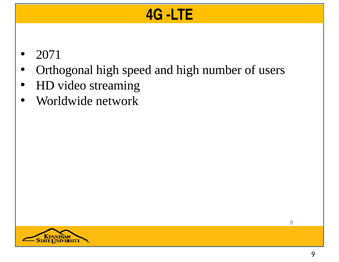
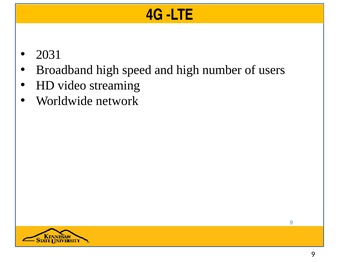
2071: 2071 -> 2031
Orthogonal: Orthogonal -> Broadband
